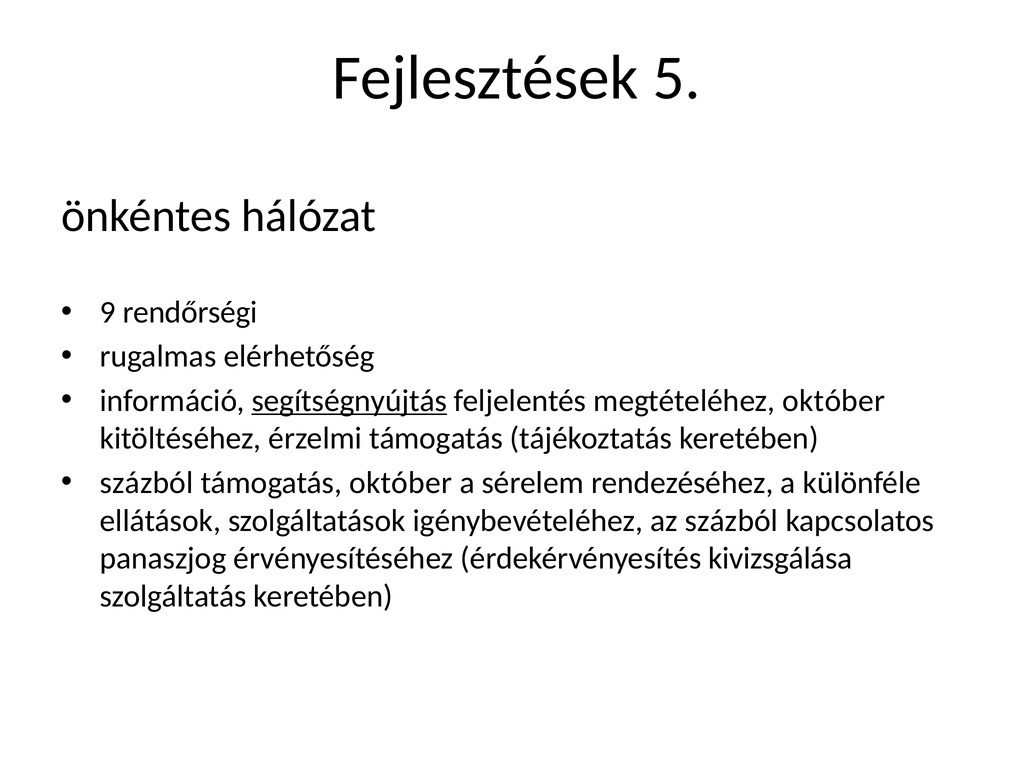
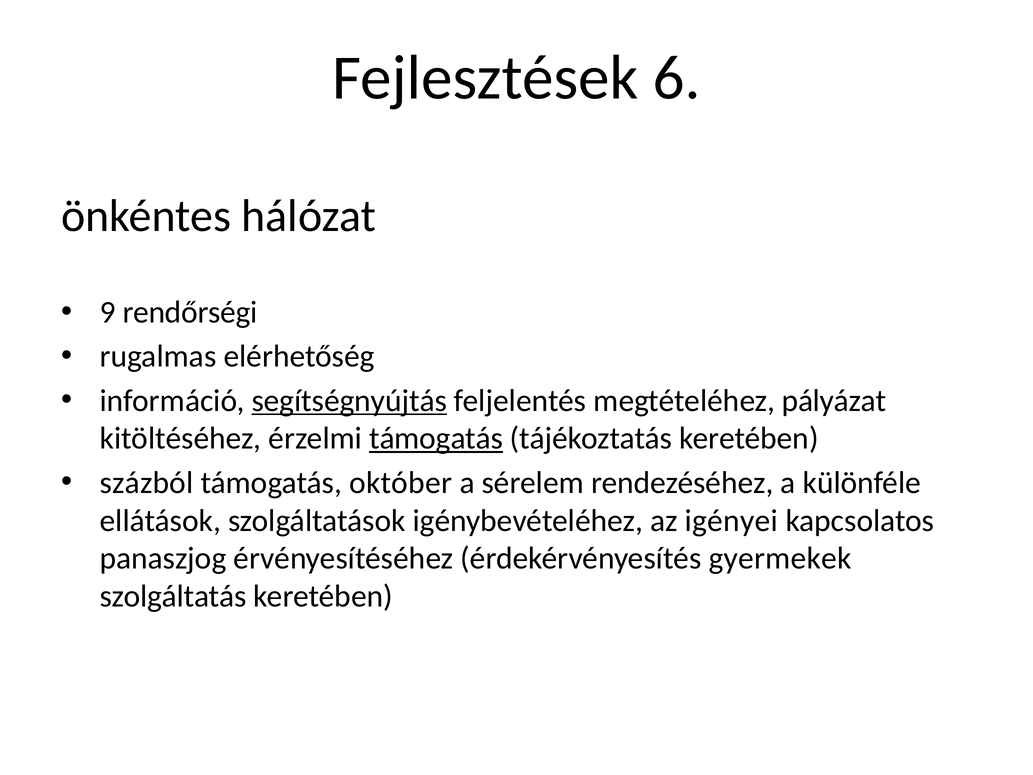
5: 5 -> 6
megtételéhez október: október -> pályázat
támogatás at (436, 438) underline: none -> present
az százból: százból -> igényei
kivizsgálása: kivizsgálása -> gyermekek
